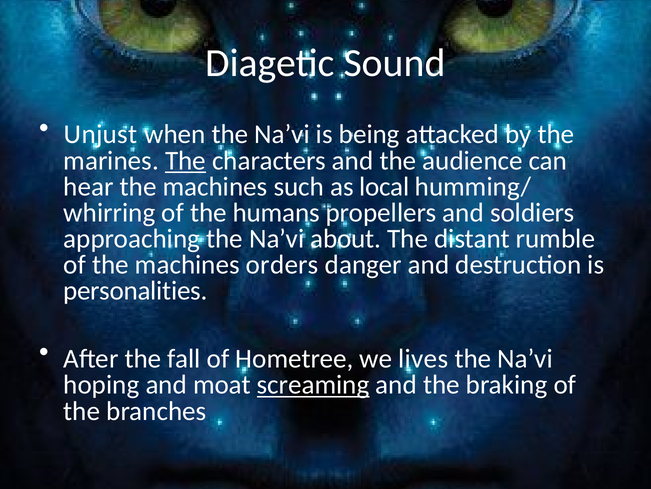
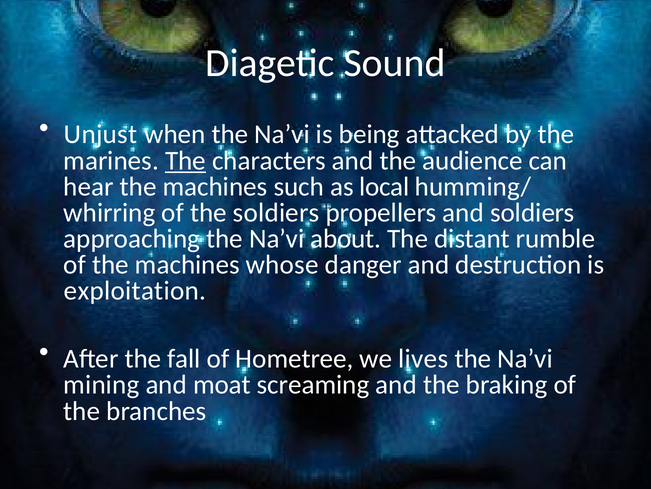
the humans: humans -> soldiers
orders: orders -> whose
personalities: personalities -> exploitation
hoping: hoping -> mining
screaming underline: present -> none
